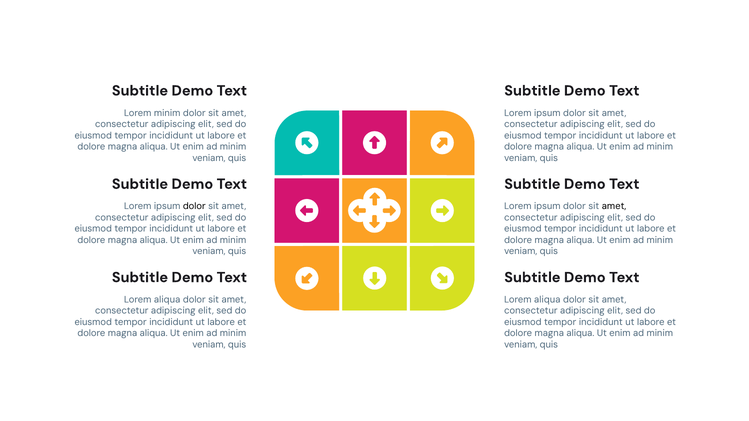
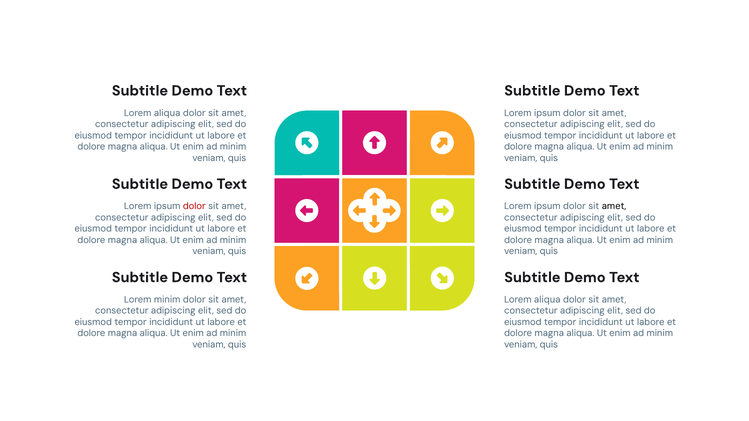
minim at (167, 113): minim -> aliqua
dolor at (194, 206) colour: black -> red
aliqua at (167, 300): aliqua -> minim
